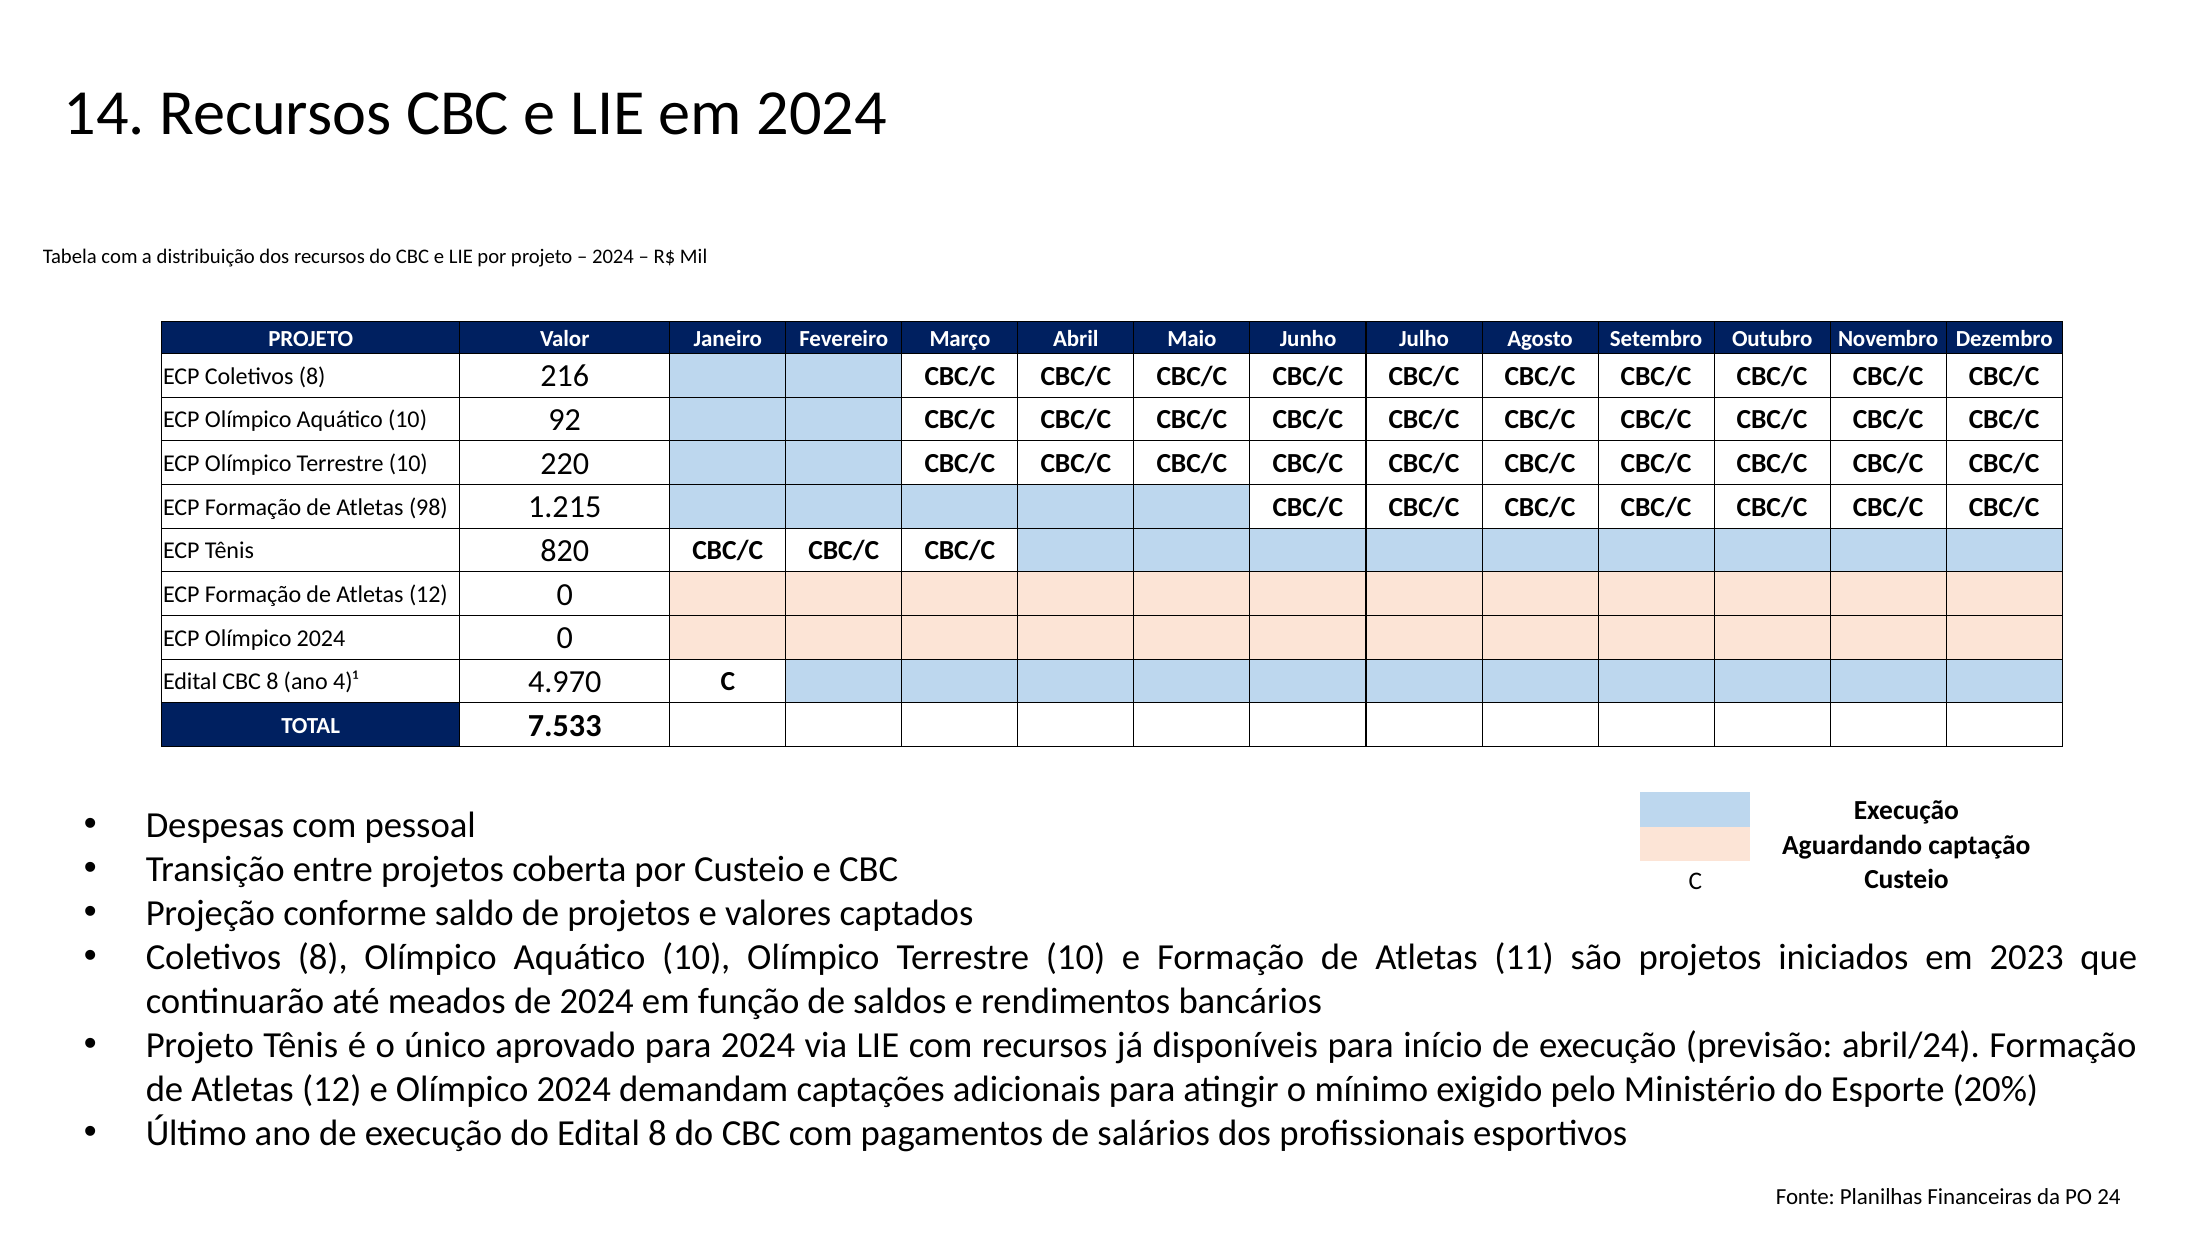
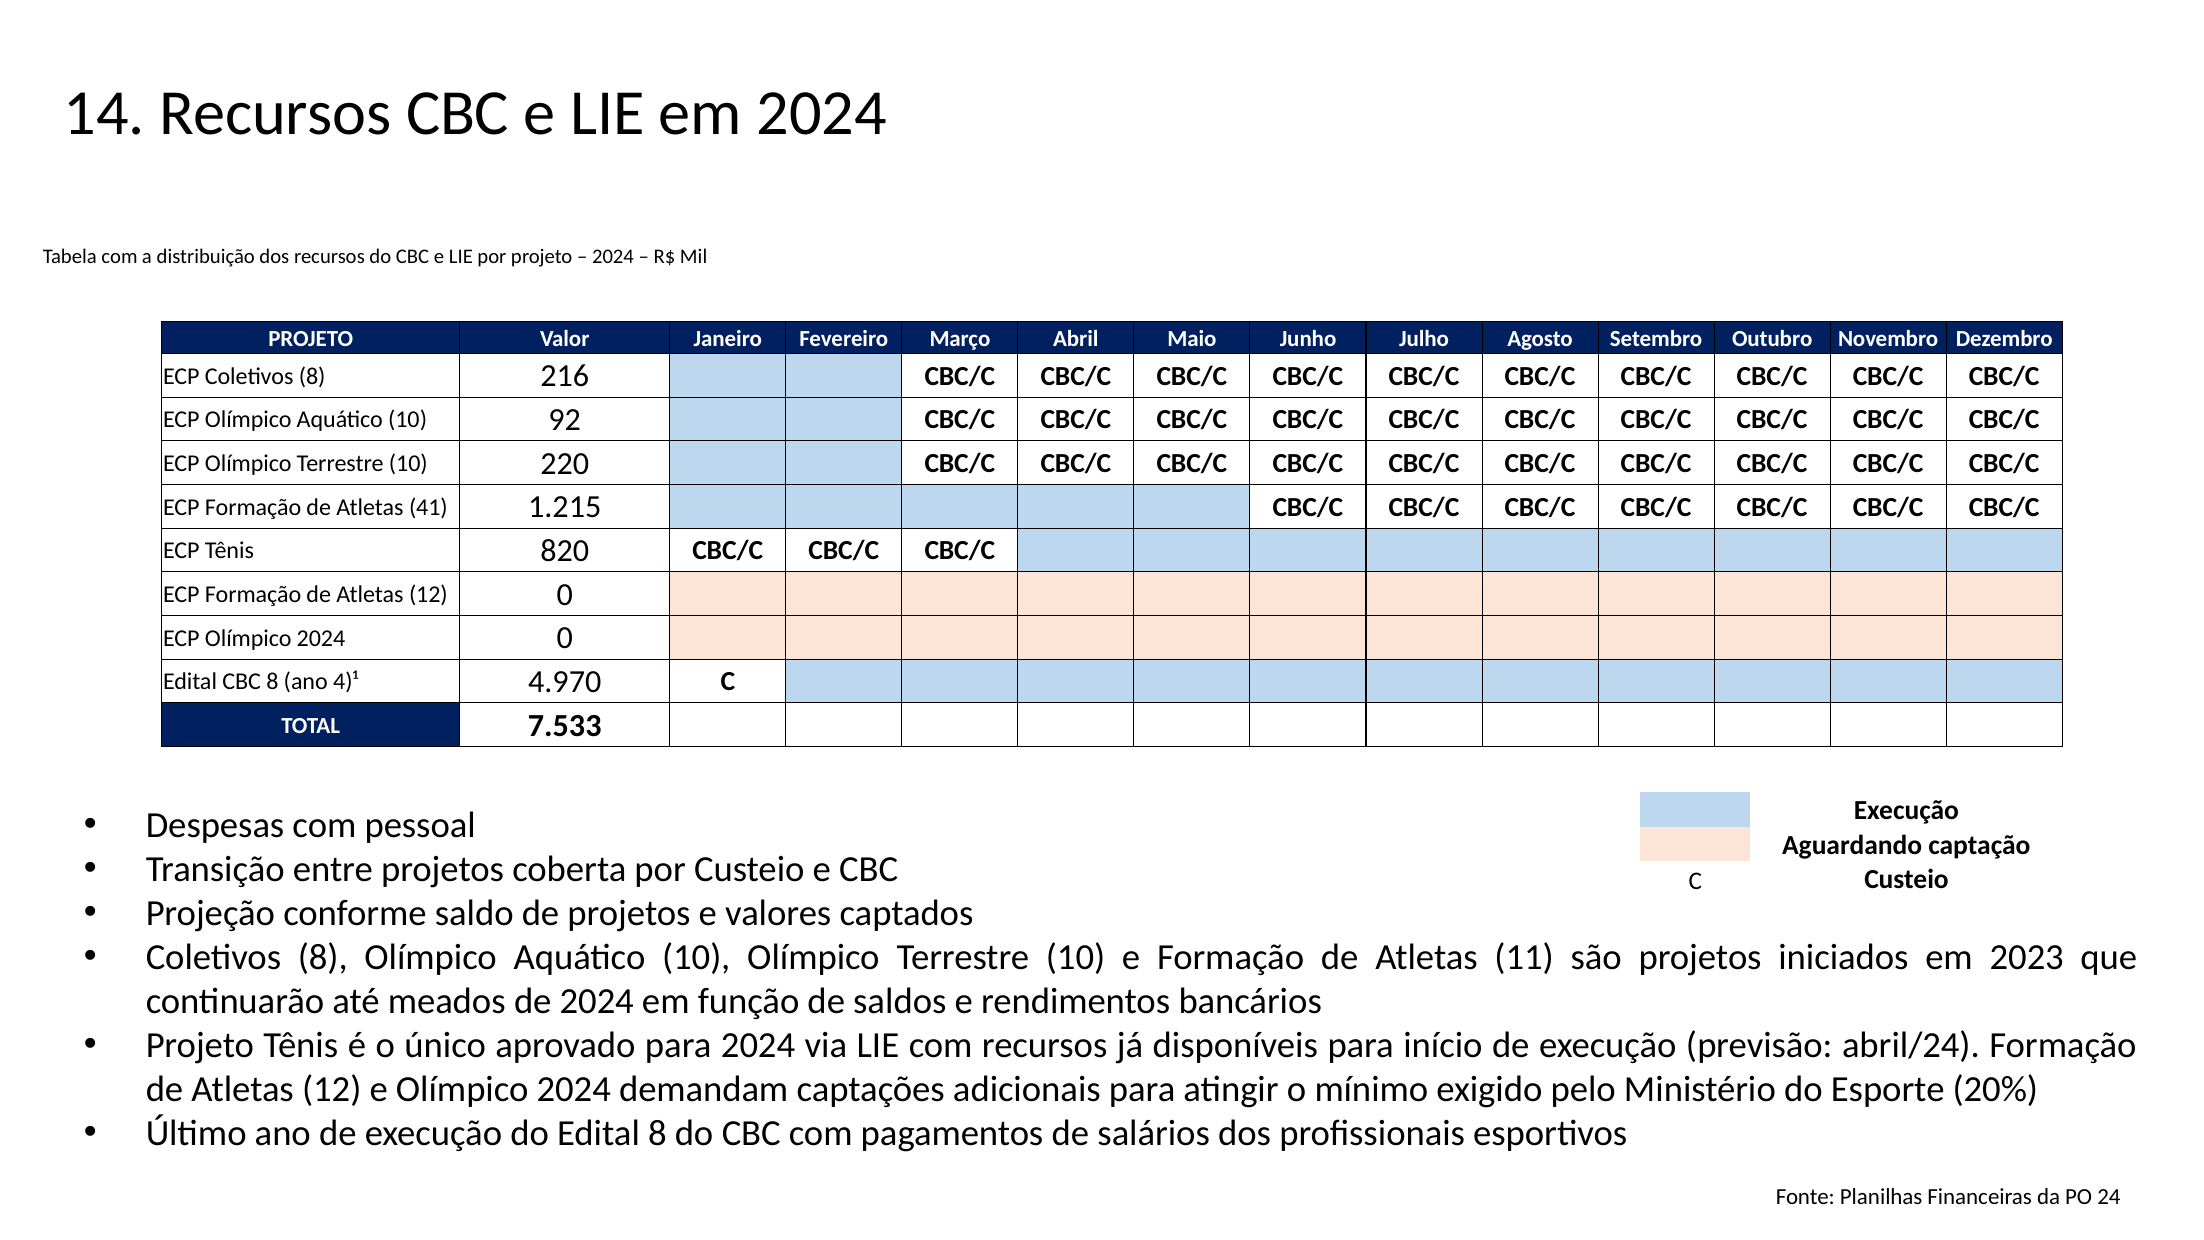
98: 98 -> 41
